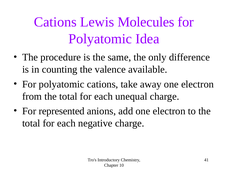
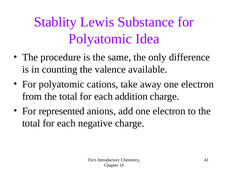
Cations at (55, 22): Cations -> Stablity
Molecules: Molecules -> Substance
unequal: unequal -> addition
